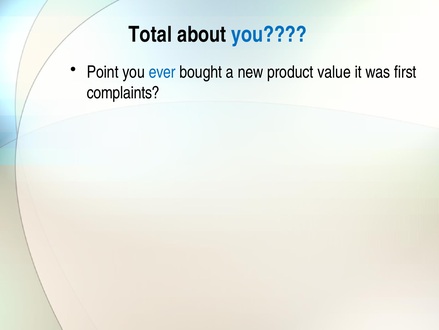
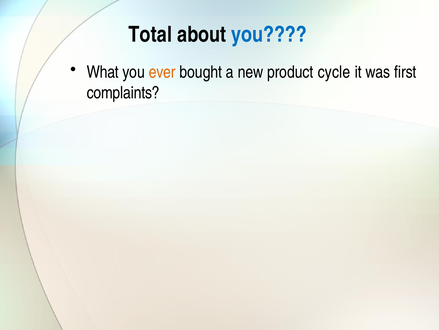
Point: Point -> What
ever colour: blue -> orange
value: value -> cycle
